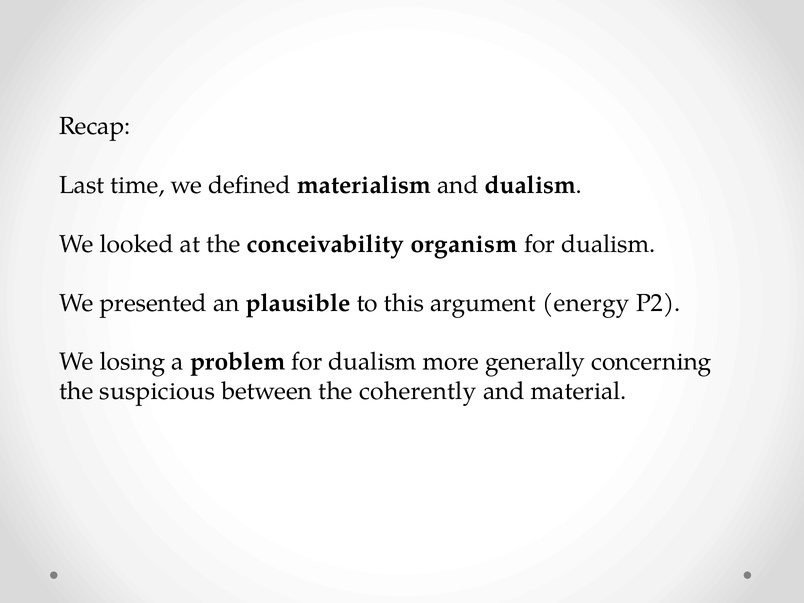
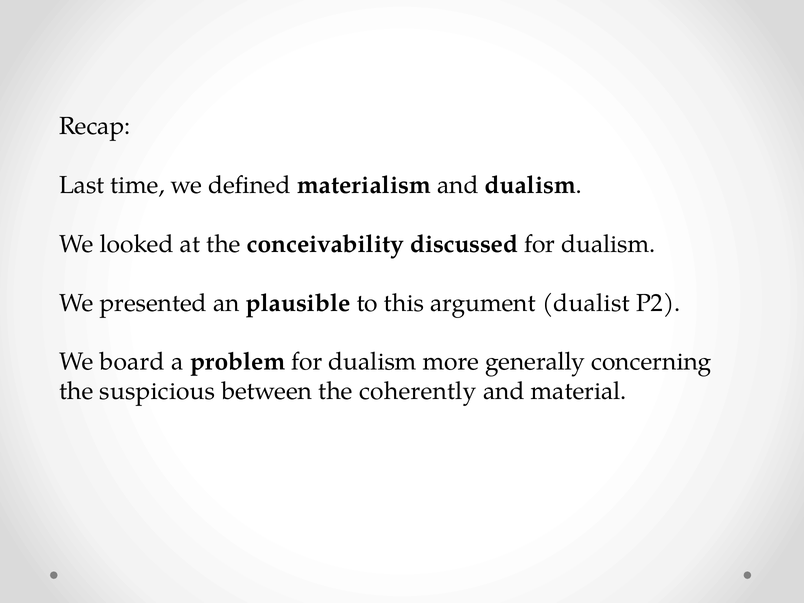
organism: organism -> discussed
energy: energy -> dualist
losing: losing -> board
